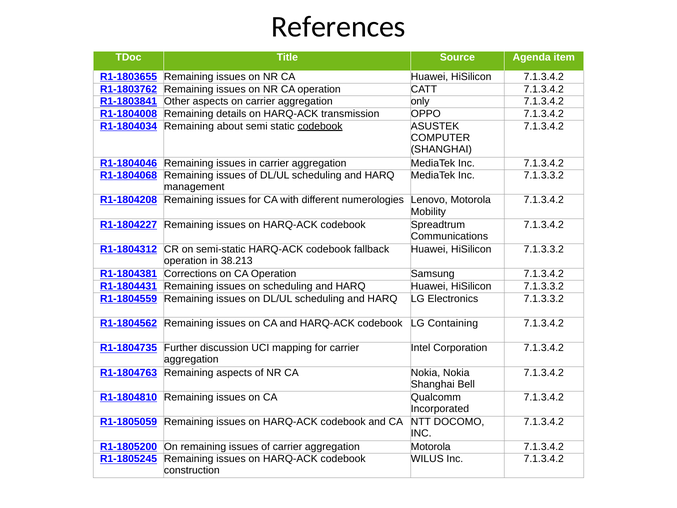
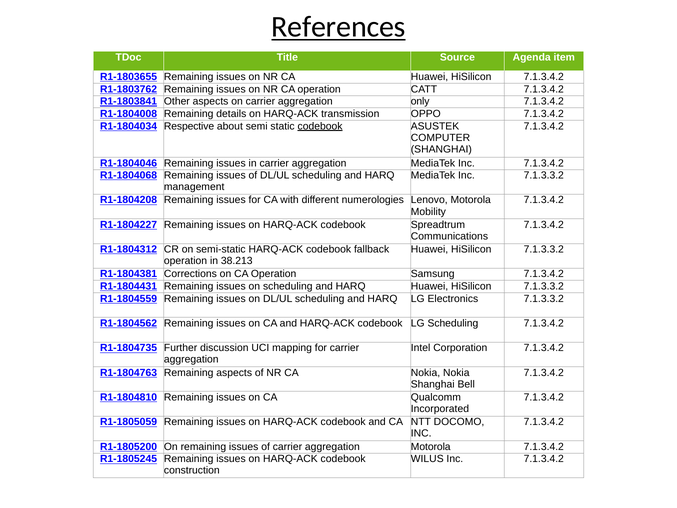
References underline: none -> present
R1-1804034 Remaining: Remaining -> Respective
LG Containing: Containing -> Scheduling
